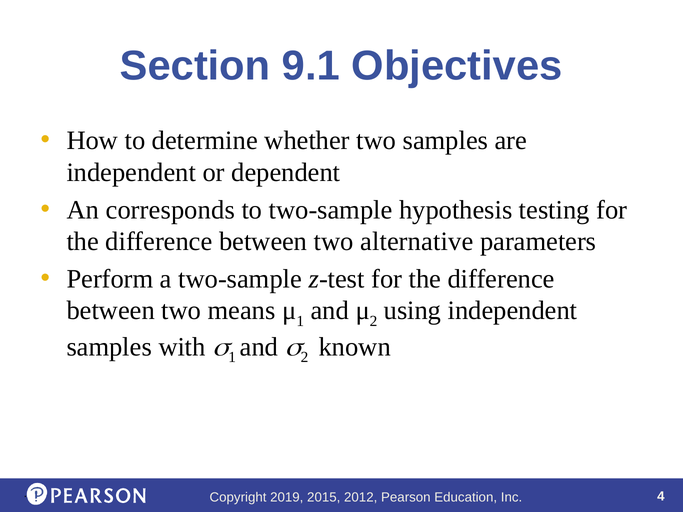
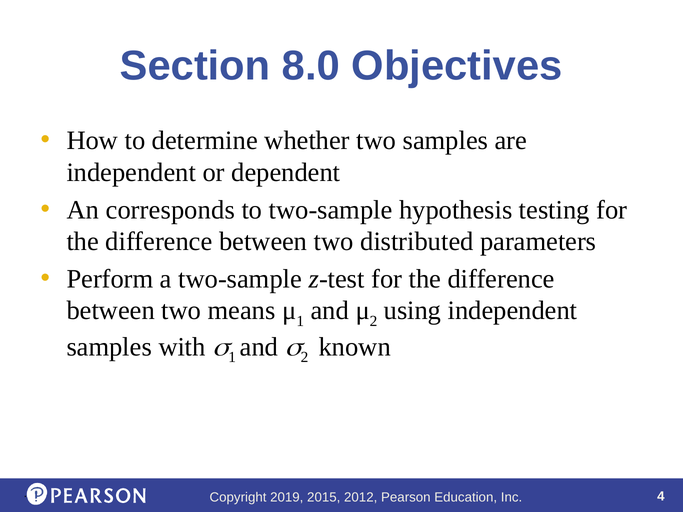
9.1: 9.1 -> 8.0
alternative: alternative -> distributed
